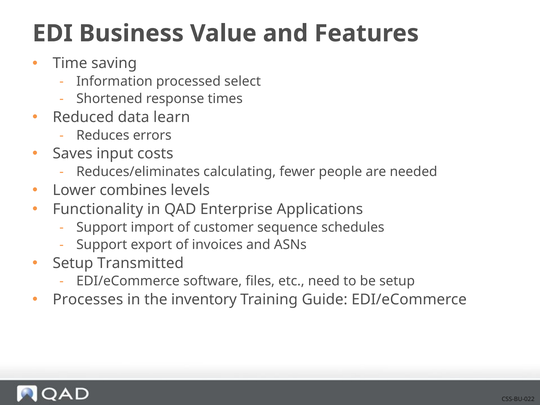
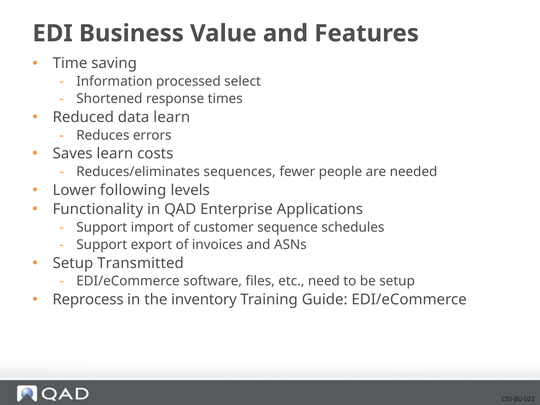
Saves input: input -> learn
calculating: calculating -> sequences
combines: combines -> following
Processes: Processes -> Reprocess
